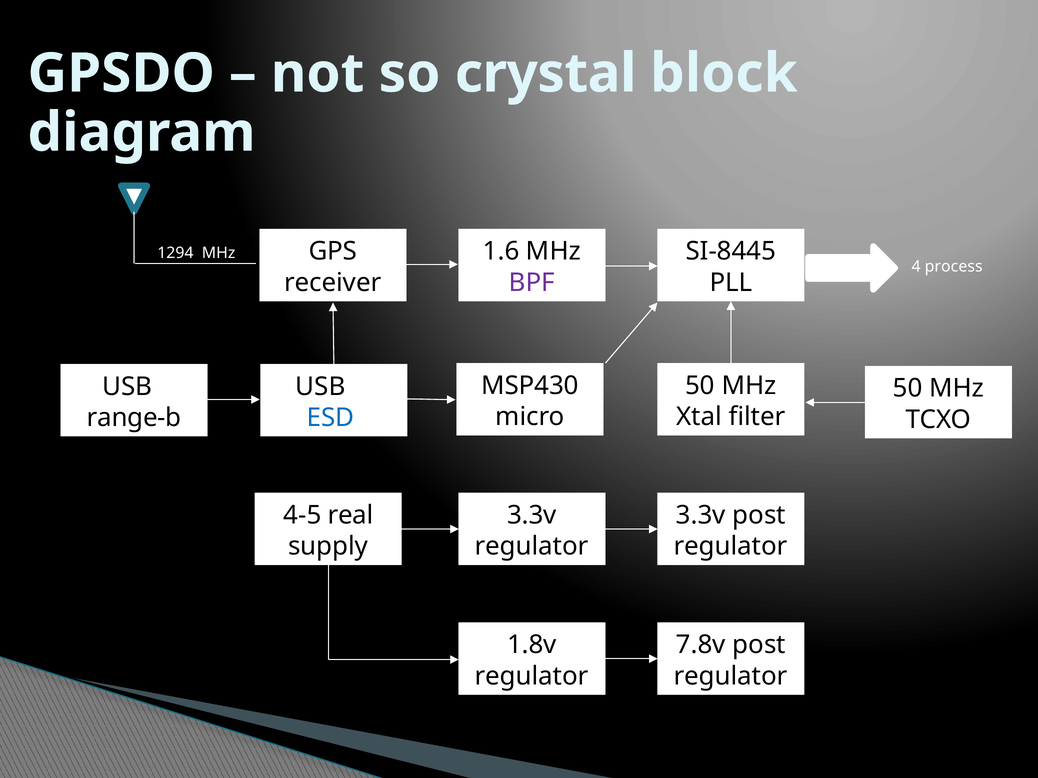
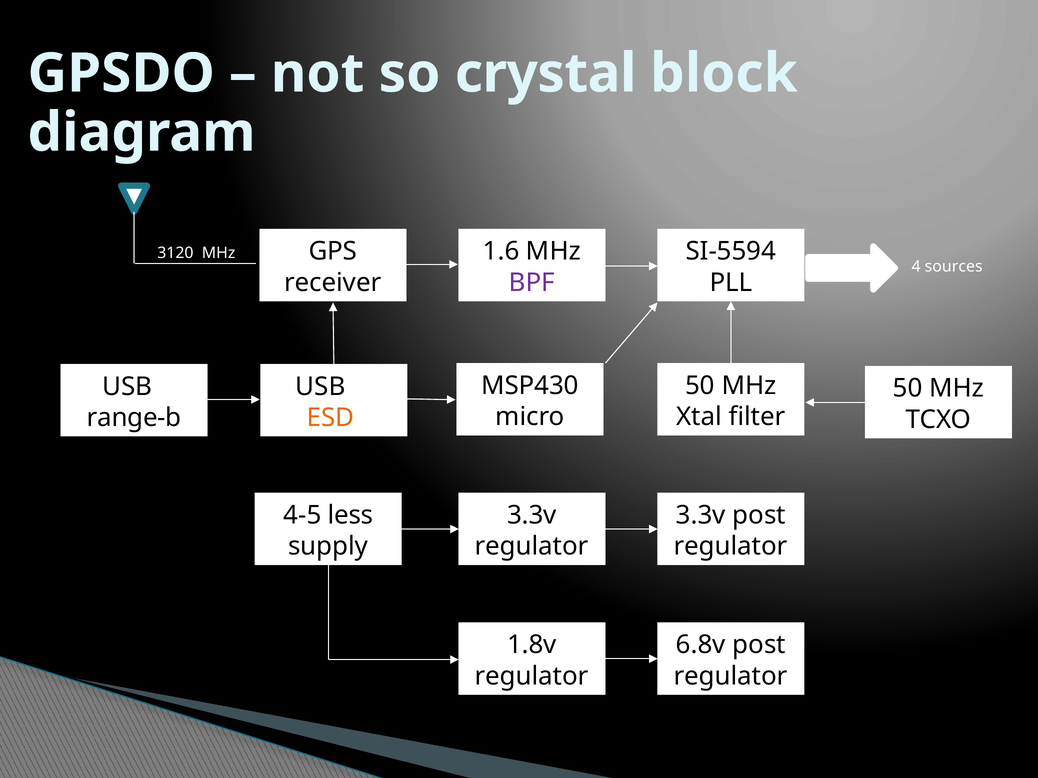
SI-8445: SI-8445 -> SI-5594
1294: 1294 -> 3120
process: process -> sources
ESD colour: blue -> orange
real: real -> less
7.8v: 7.8v -> 6.8v
